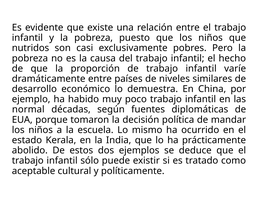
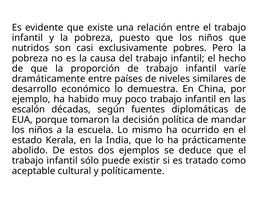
normal: normal -> escalón
